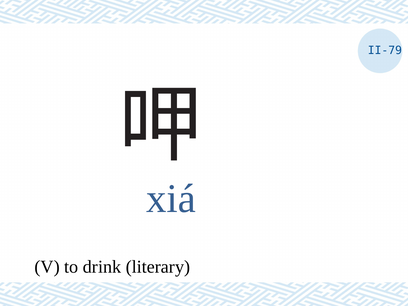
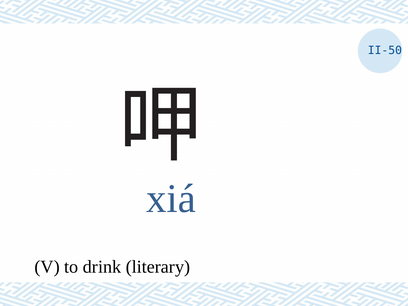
II-79: II-79 -> II-50
